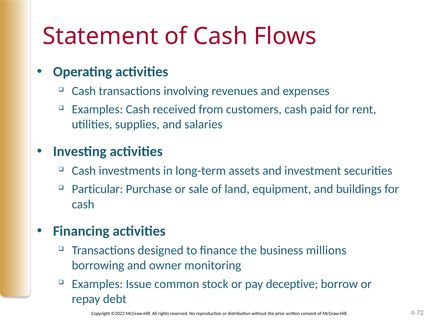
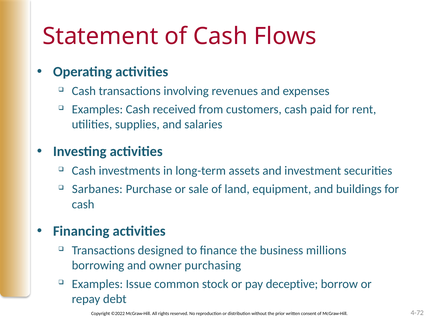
Particular: Particular -> Sarbanes
monitoring: monitoring -> purchasing
